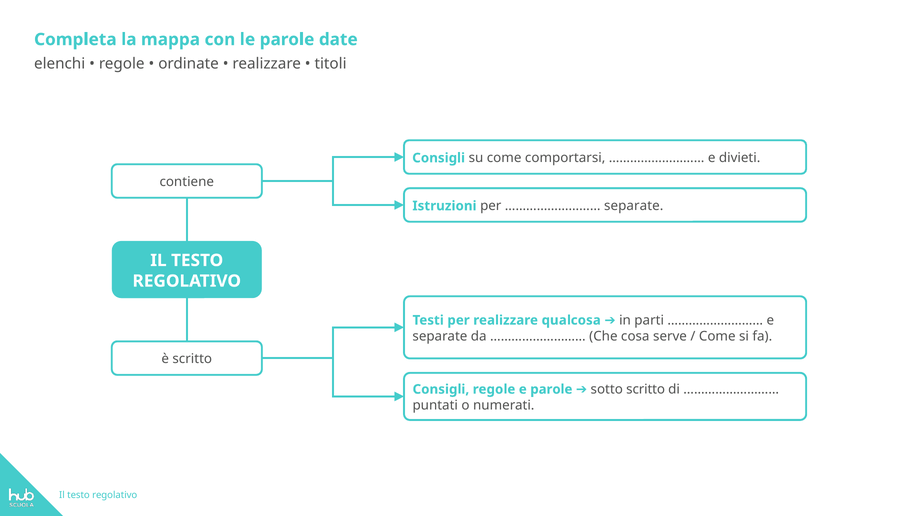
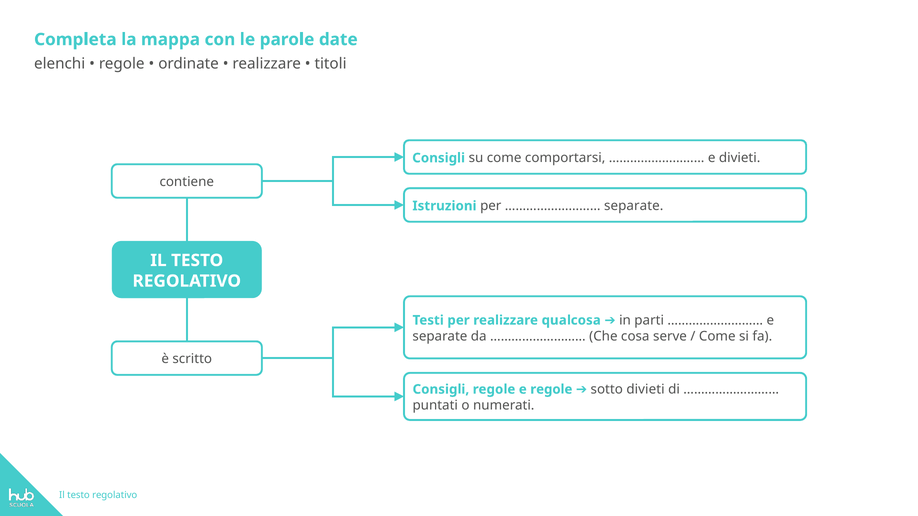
e parole: parole -> regole
sotto scritto: scritto -> divieti
